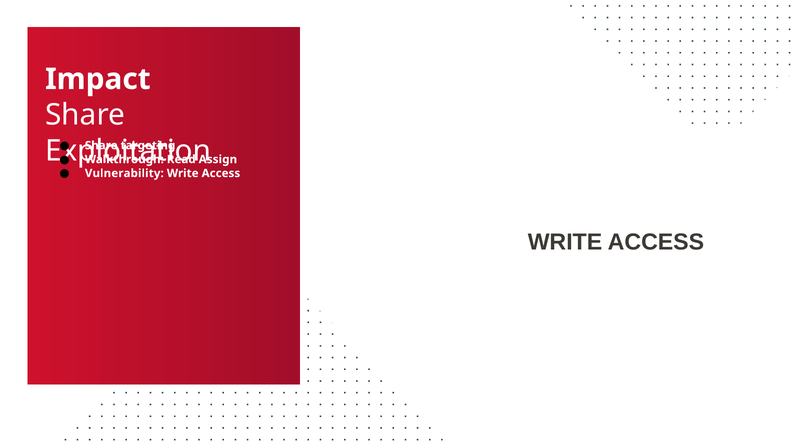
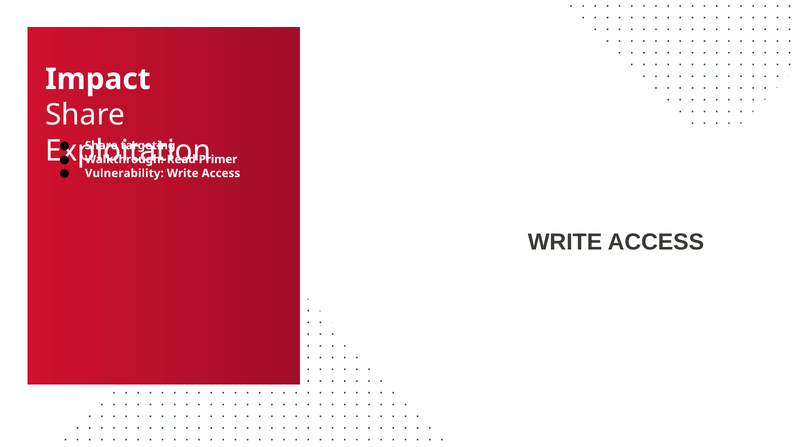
Assign: Assign -> Primer
